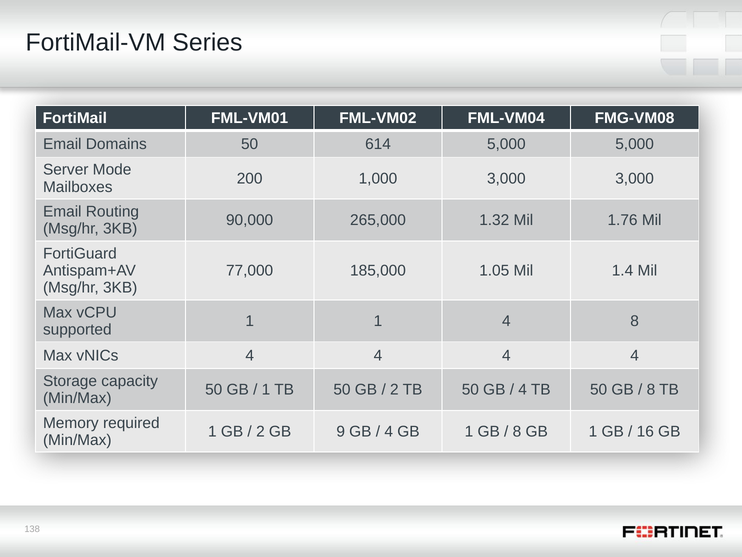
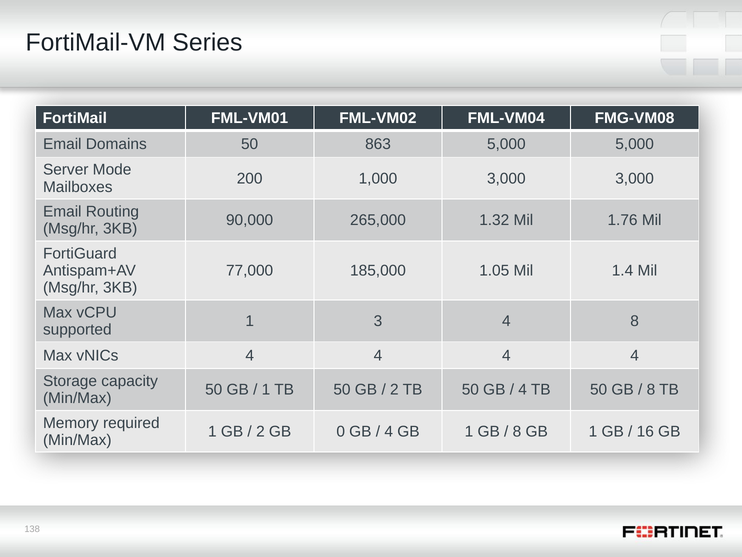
614: 614 -> 863
1 1: 1 -> 3
9: 9 -> 0
